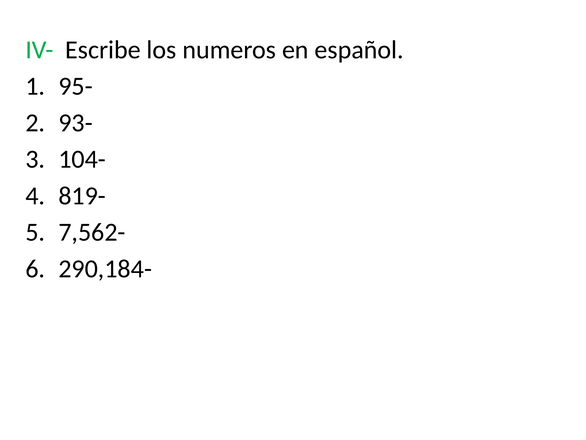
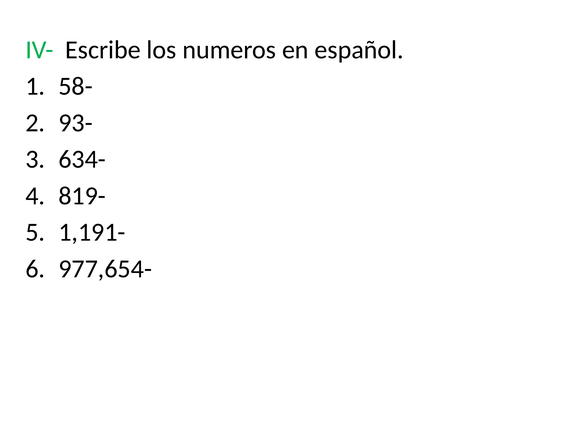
95-: 95- -> 58-
104-: 104- -> 634-
7,562-: 7,562- -> 1,191-
290,184-: 290,184- -> 977,654-
